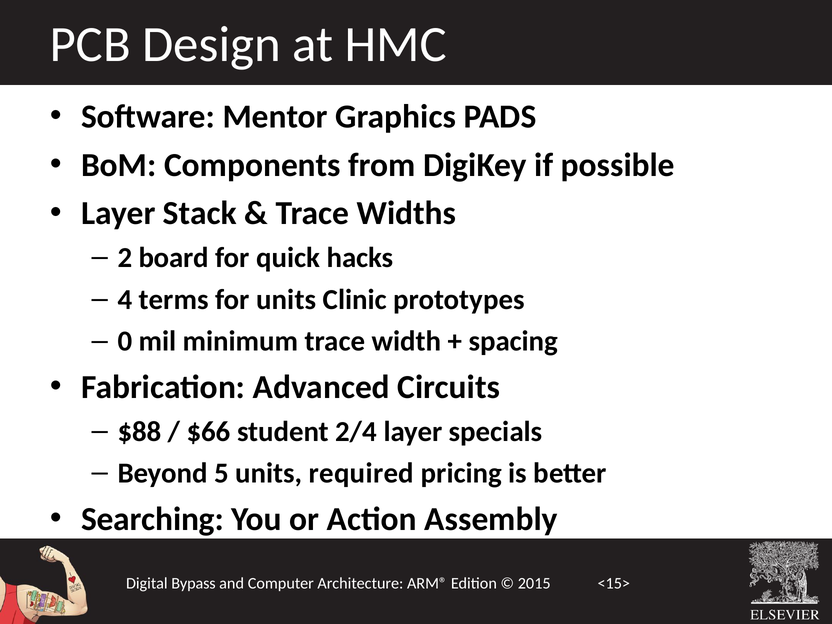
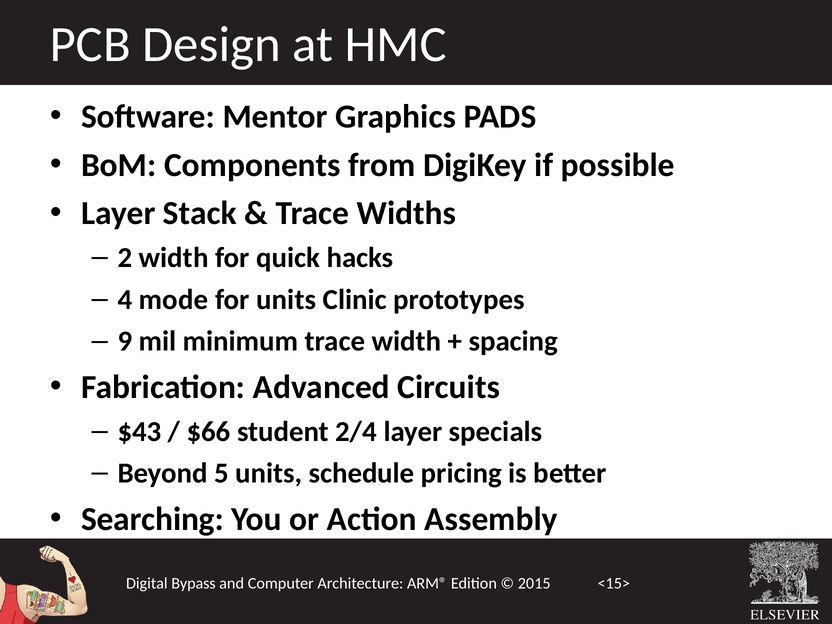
2 board: board -> width
terms: terms -> mode
0: 0 -> 9
$88: $88 -> $43
required: required -> schedule
